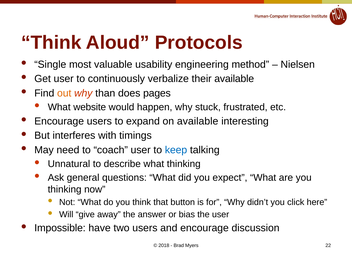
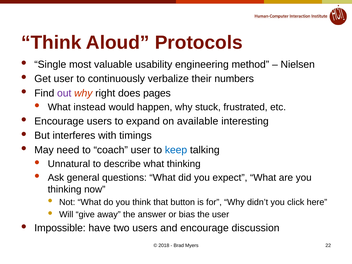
their available: available -> numbers
out colour: orange -> purple
than: than -> right
website: website -> instead
